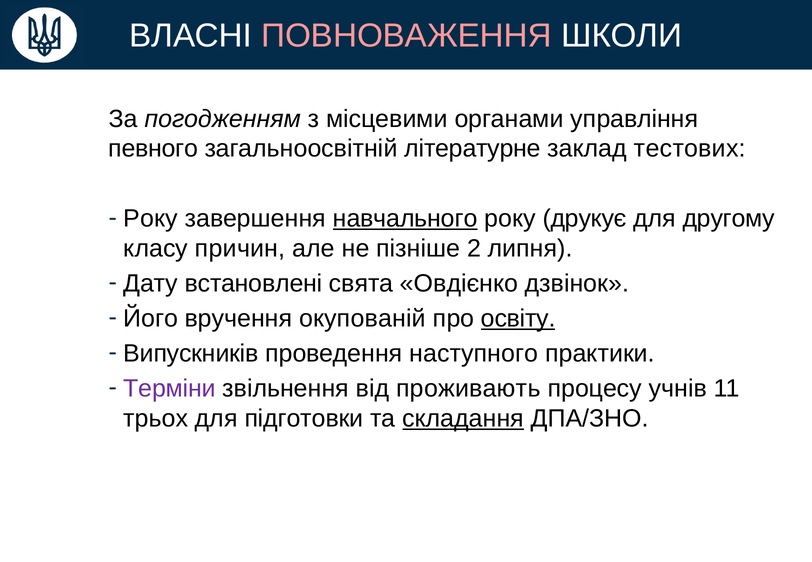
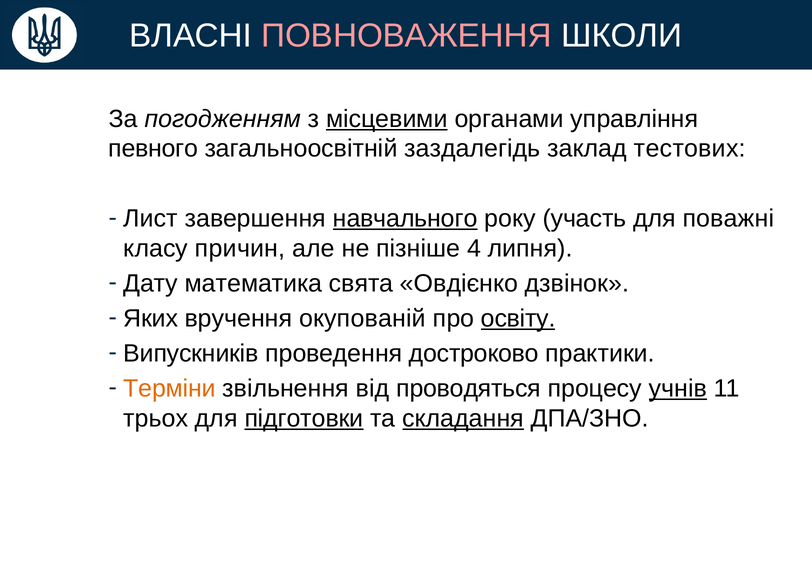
місцевими underline: none -> present
літературне: літературне -> заздалегідь
Року at (151, 219): Року -> Лист
друкує: друкує -> участь
другому: другому -> поважні
2: 2 -> 4
встановлені: встановлені -> математика
Його: Його -> Яких
наступного: наступного -> достроково
Терміни colour: purple -> orange
проживають: проживають -> проводяться
учнів underline: none -> present
підготовки underline: none -> present
